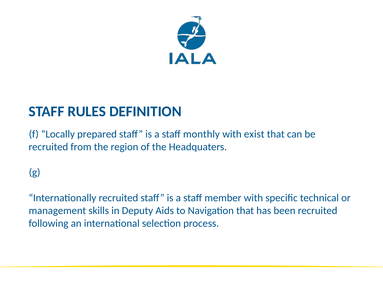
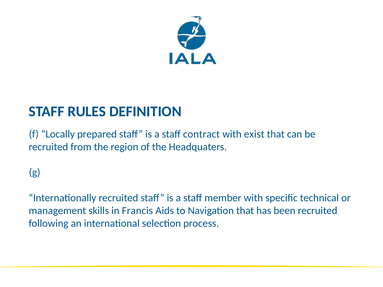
monthly: monthly -> contract
Deputy: Deputy -> Francis
